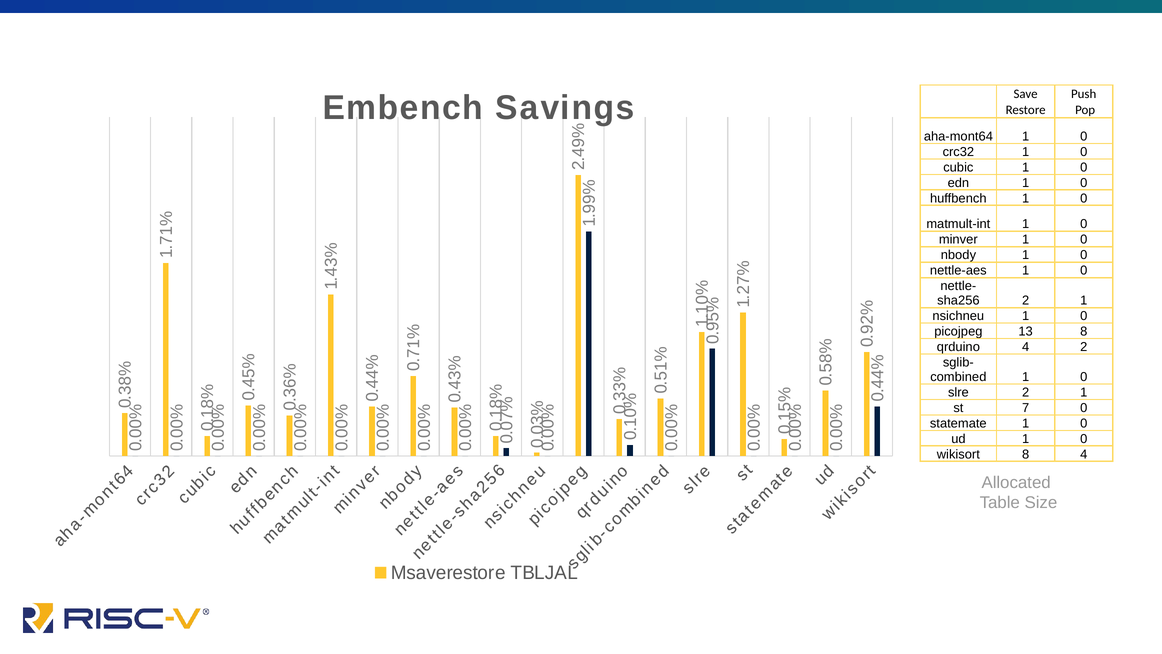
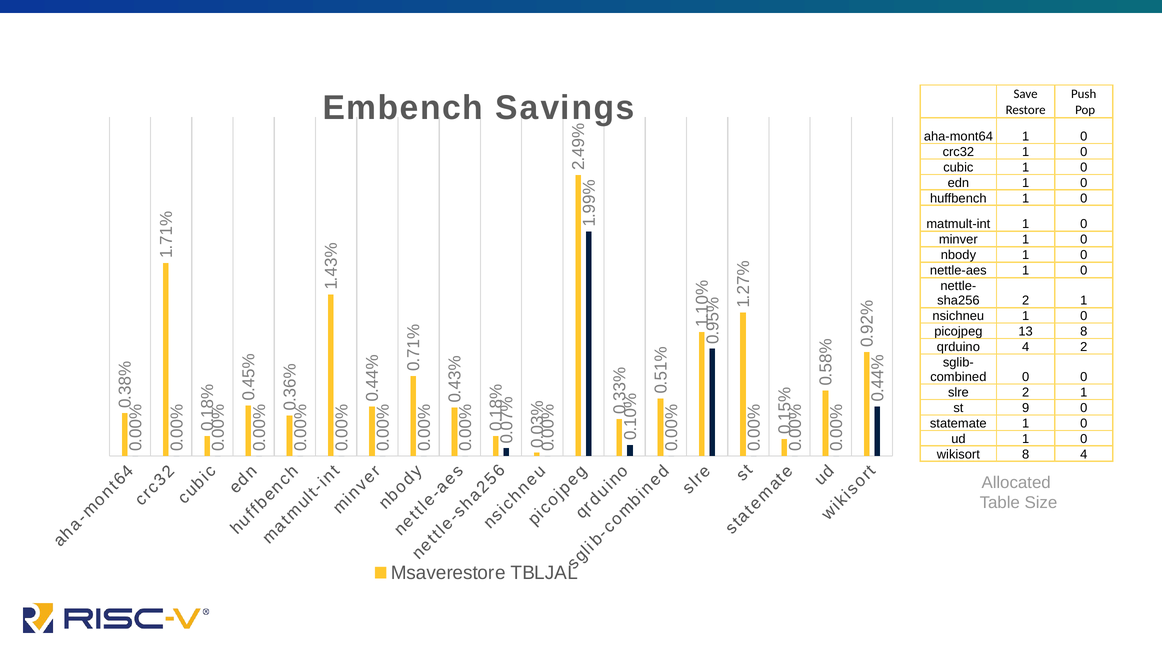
1 at (1026, 377): 1 -> 0
st 7: 7 -> 9
